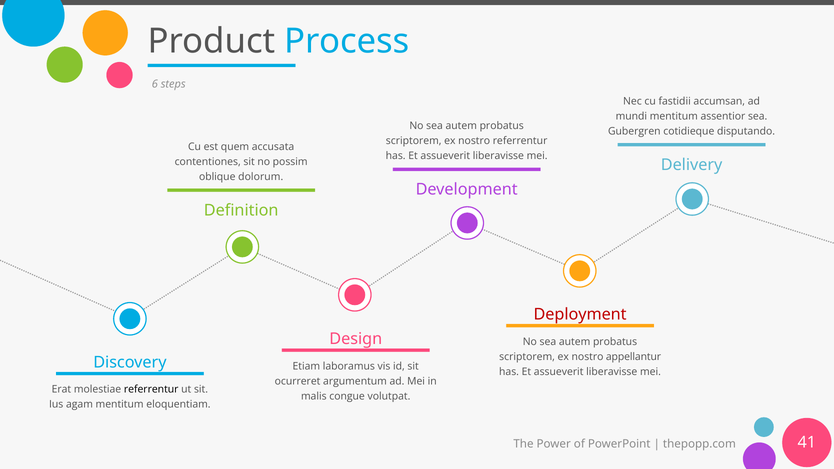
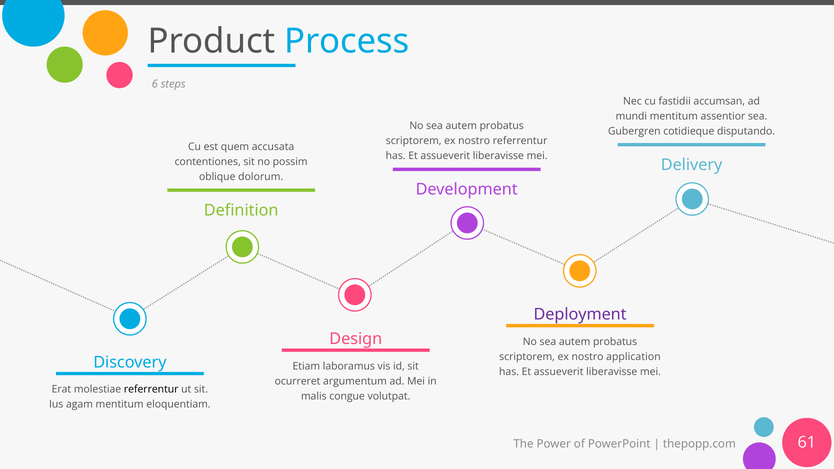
Deployment colour: red -> purple
appellantur: appellantur -> application
41: 41 -> 61
